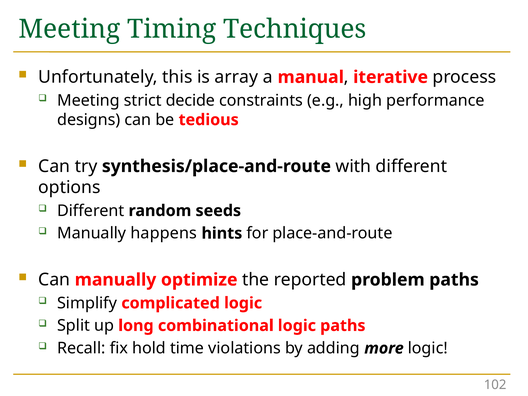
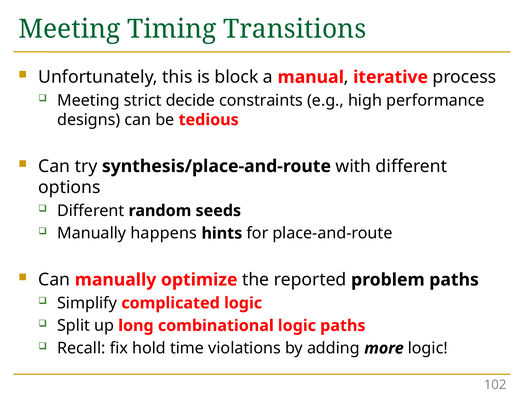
Techniques: Techniques -> Transitions
array: array -> block
